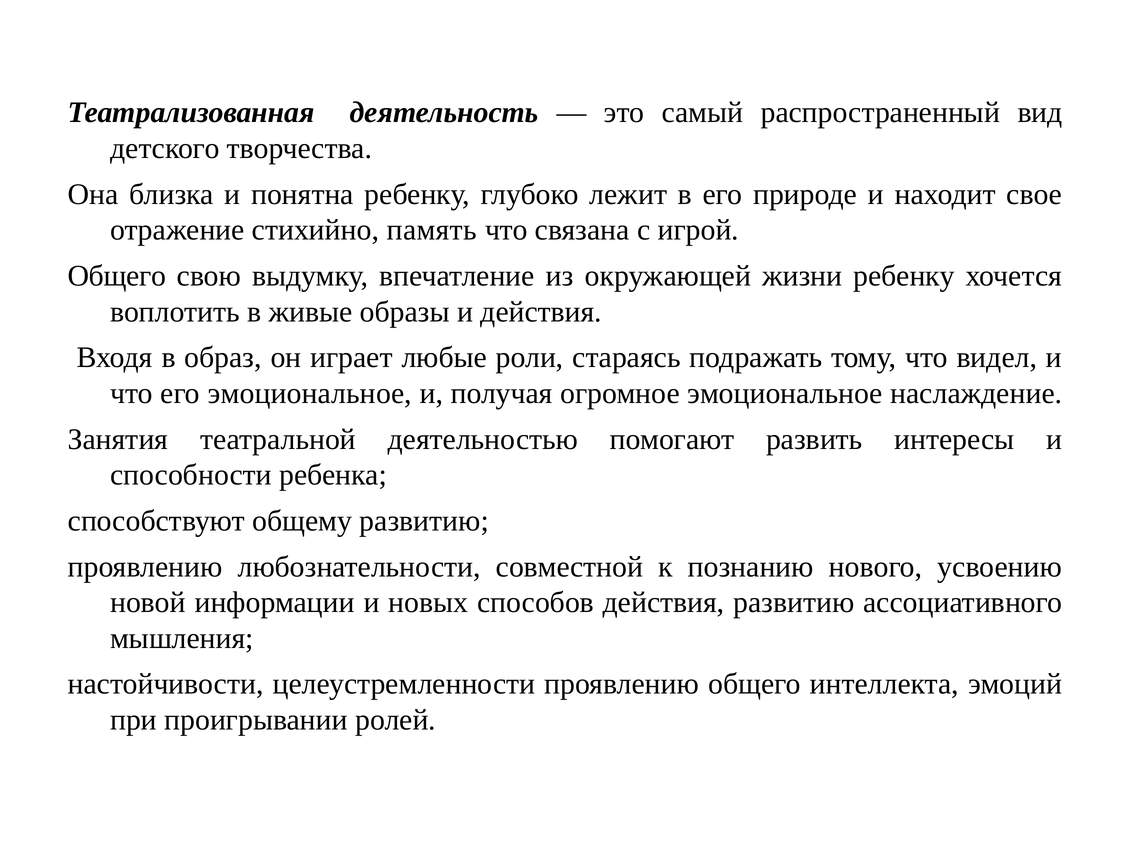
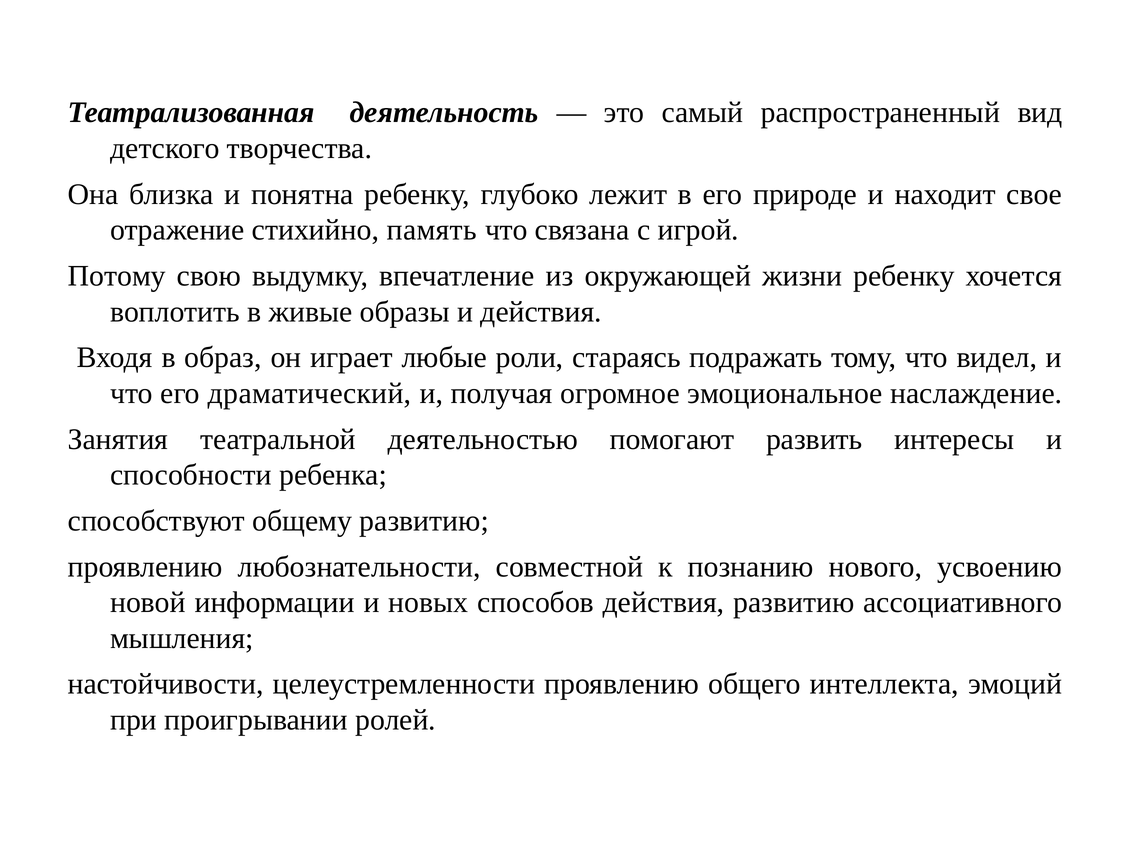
Общего at (117, 276): Общего -> Потому
его эмоциональное: эмоциональное -> драматический
